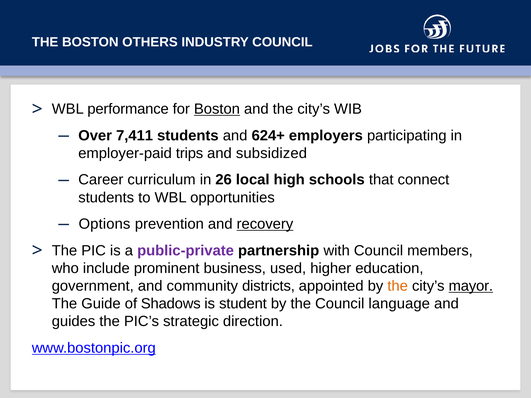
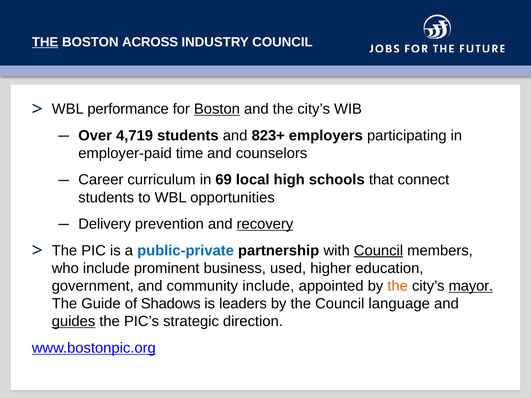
THE at (45, 42) underline: none -> present
OTHERS: OTHERS -> ACROSS
7,411: 7,411 -> 4,719
624+: 624+ -> 823+
trips: trips -> time
subsidized: subsidized -> counselors
26: 26 -> 69
Options: Options -> Delivery
public-private colour: purple -> blue
Council at (379, 251) underline: none -> present
community districts: districts -> include
student: student -> leaders
guides underline: none -> present
